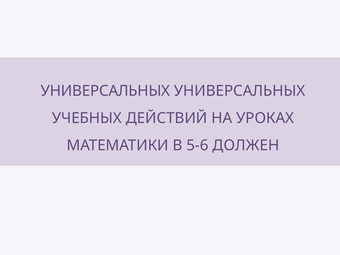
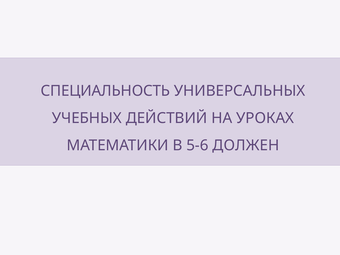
УНИВЕРСАЛЬНЫХ at (105, 91): УНИВЕРСАЛЬНЫХ -> СПЕЦИАЛЬНОСТЬ
